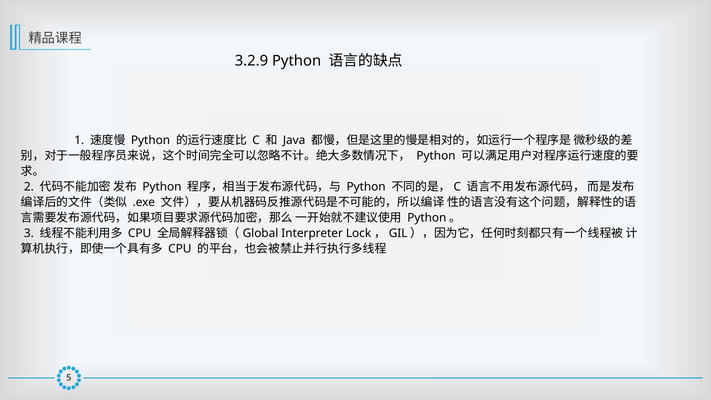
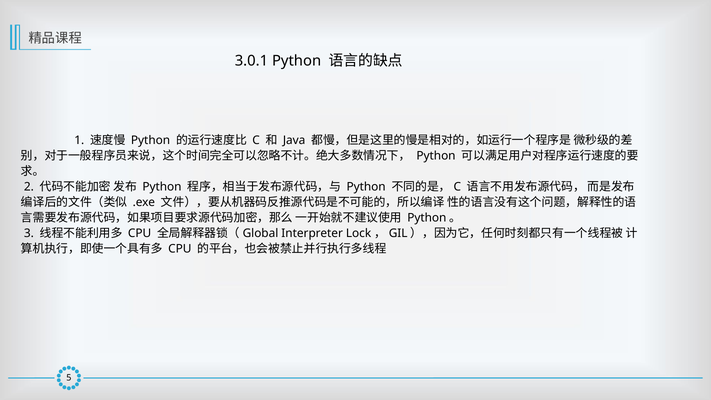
3.2.9: 3.2.9 -> 3.0.1
